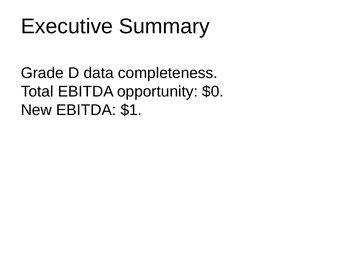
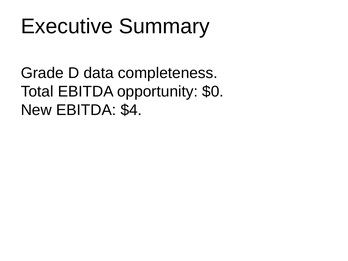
$1: $1 -> $4
